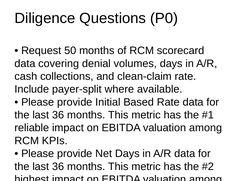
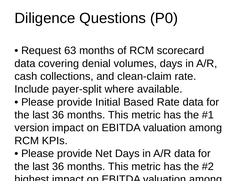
50: 50 -> 63
reliable: reliable -> version
